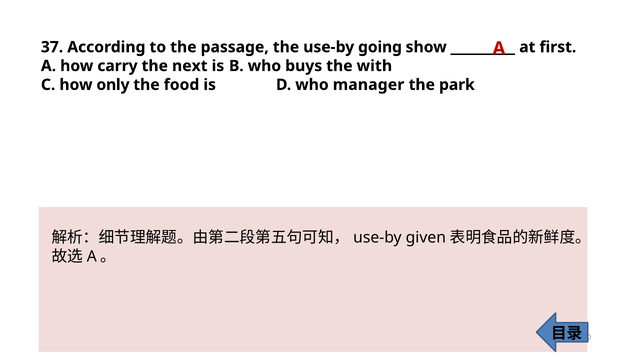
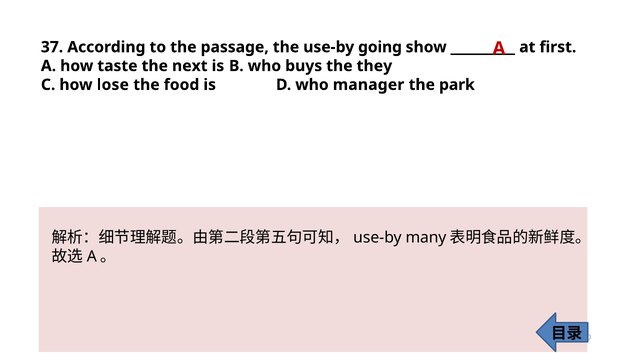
carry: carry -> taste
with: with -> they
only: only -> lose
given: given -> many
